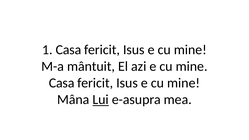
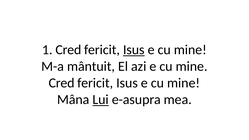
1 Casa: Casa -> Cred
Isus at (134, 50) underline: none -> present
Casa at (62, 83): Casa -> Cred
